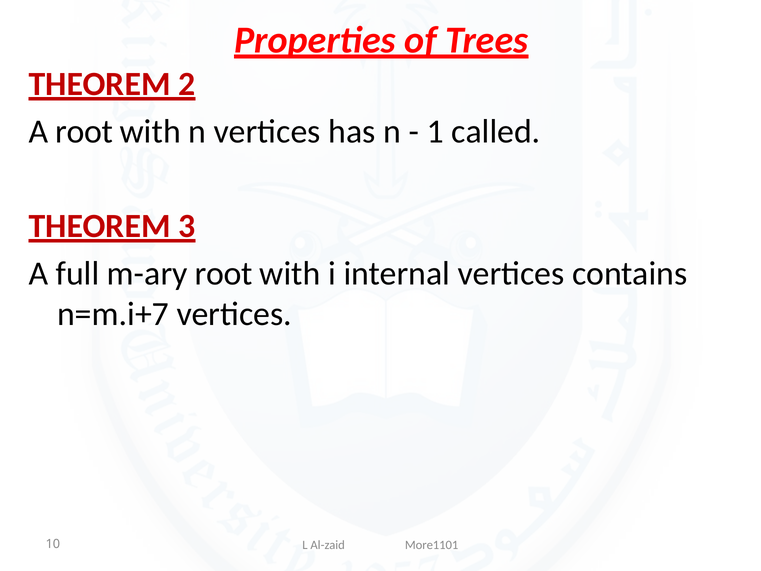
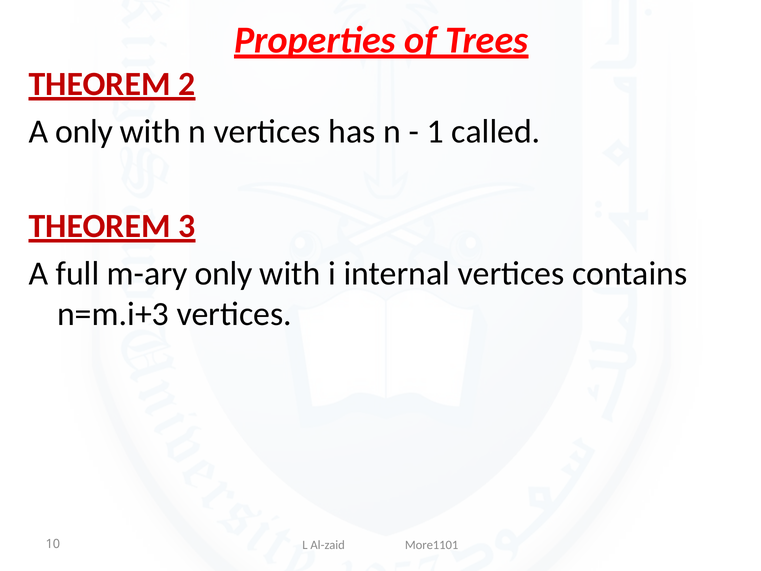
A root: root -> only
m-ary root: root -> only
n=m.i+7: n=m.i+7 -> n=m.i+3
